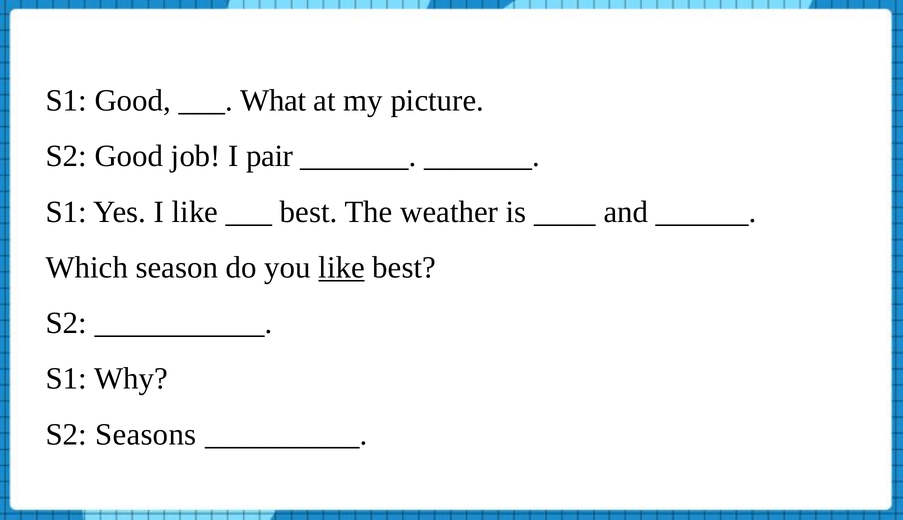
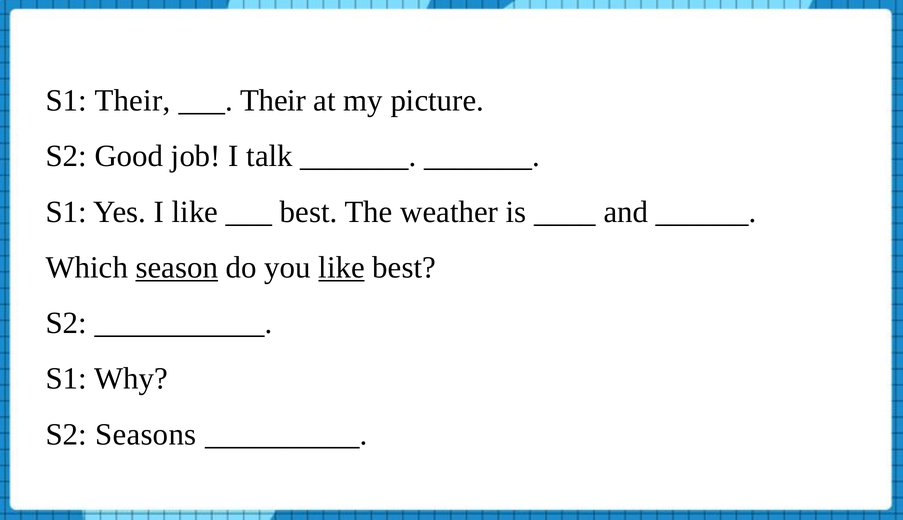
S1 Good: Good -> Their
What at (273, 101): What -> Their
pair: pair -> talk
season underline: none -> present
